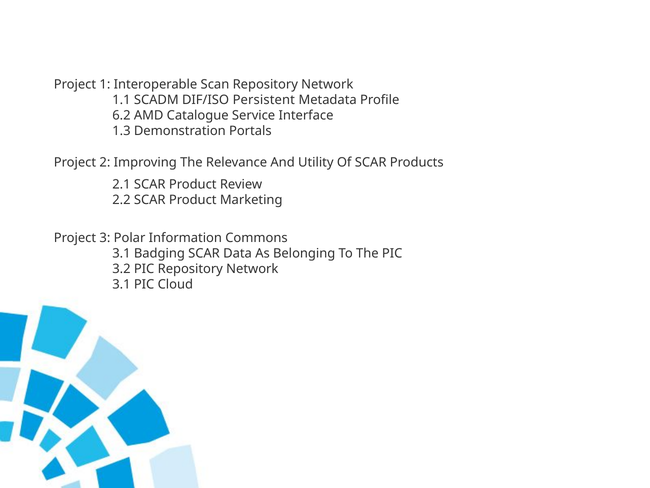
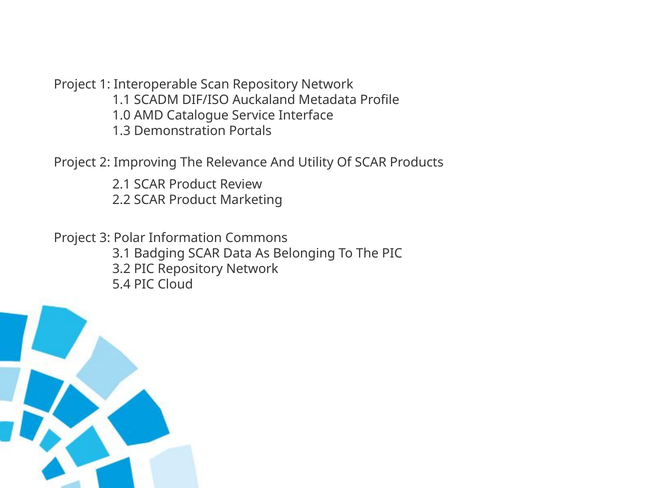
Persistent: Persistent -> Auckaland
6.2: 6.2 -> 1.0
3.1 at (121, 284): 3.1 -> 5.4
